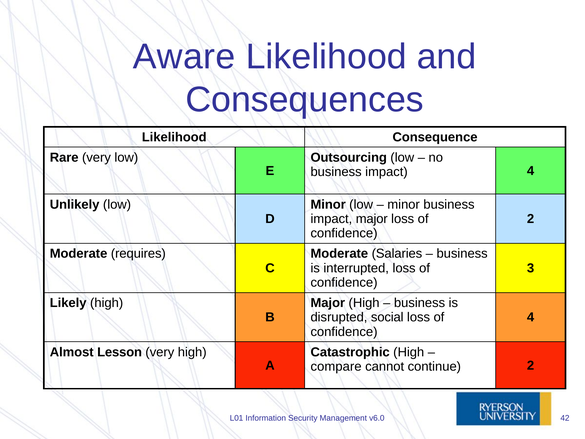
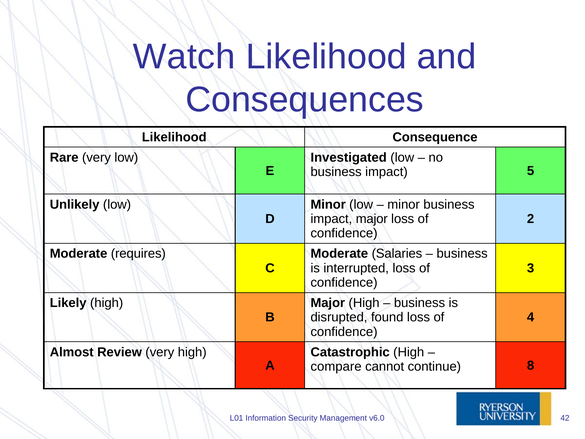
Aware: Aware -> Watch
Outsourcing: Outsourcing -> Investigated
impact 4: 4 -> 5
social: social -> found
Lesson: Lesson -> Review
continue 2: 2 -> 8
